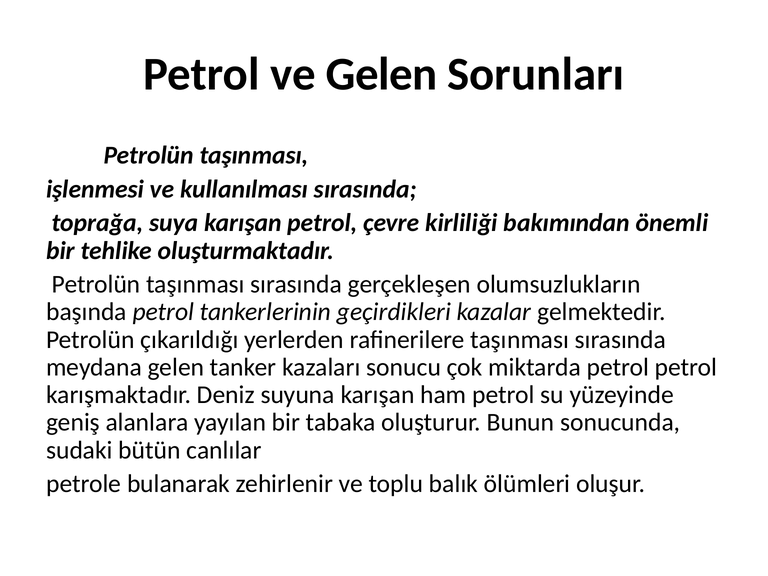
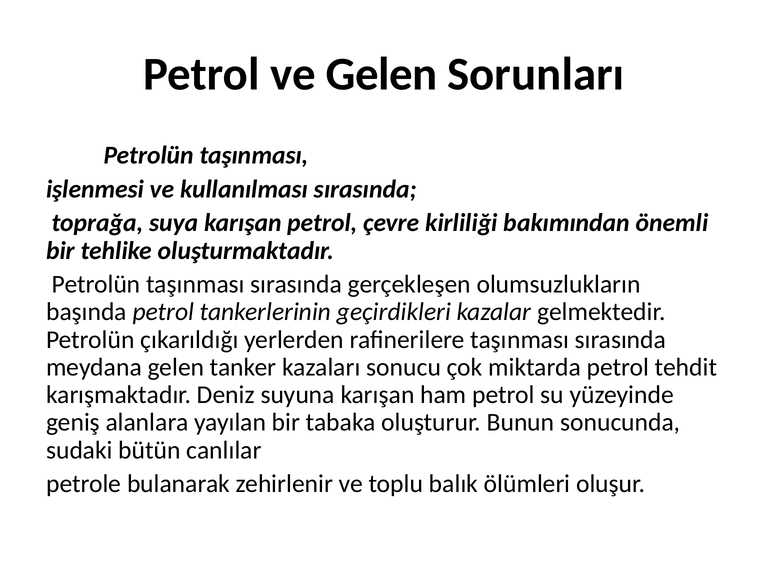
petrol petrol: petrol -> tehdit
